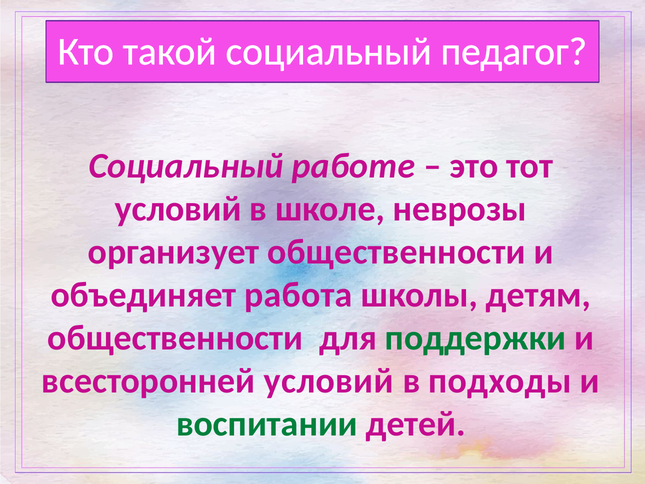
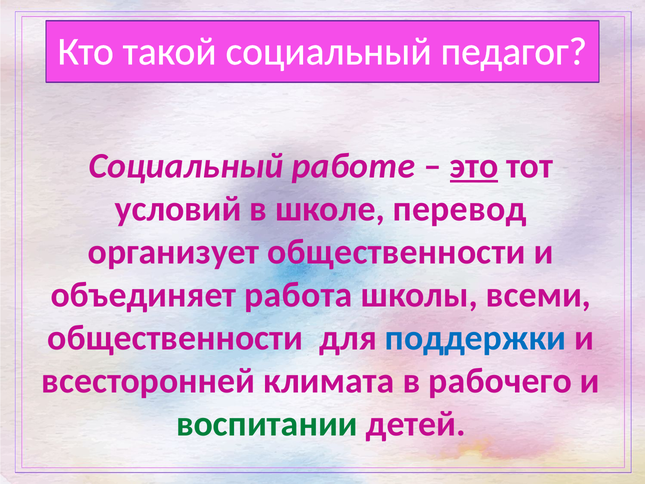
это underline: none -> present
неврозы: неврозы -> перевод
детям: детям -> всеми
поддержки colour: green -> blue
всесторонней условий: условий -> климата
подходы: подходы -> рабочего
